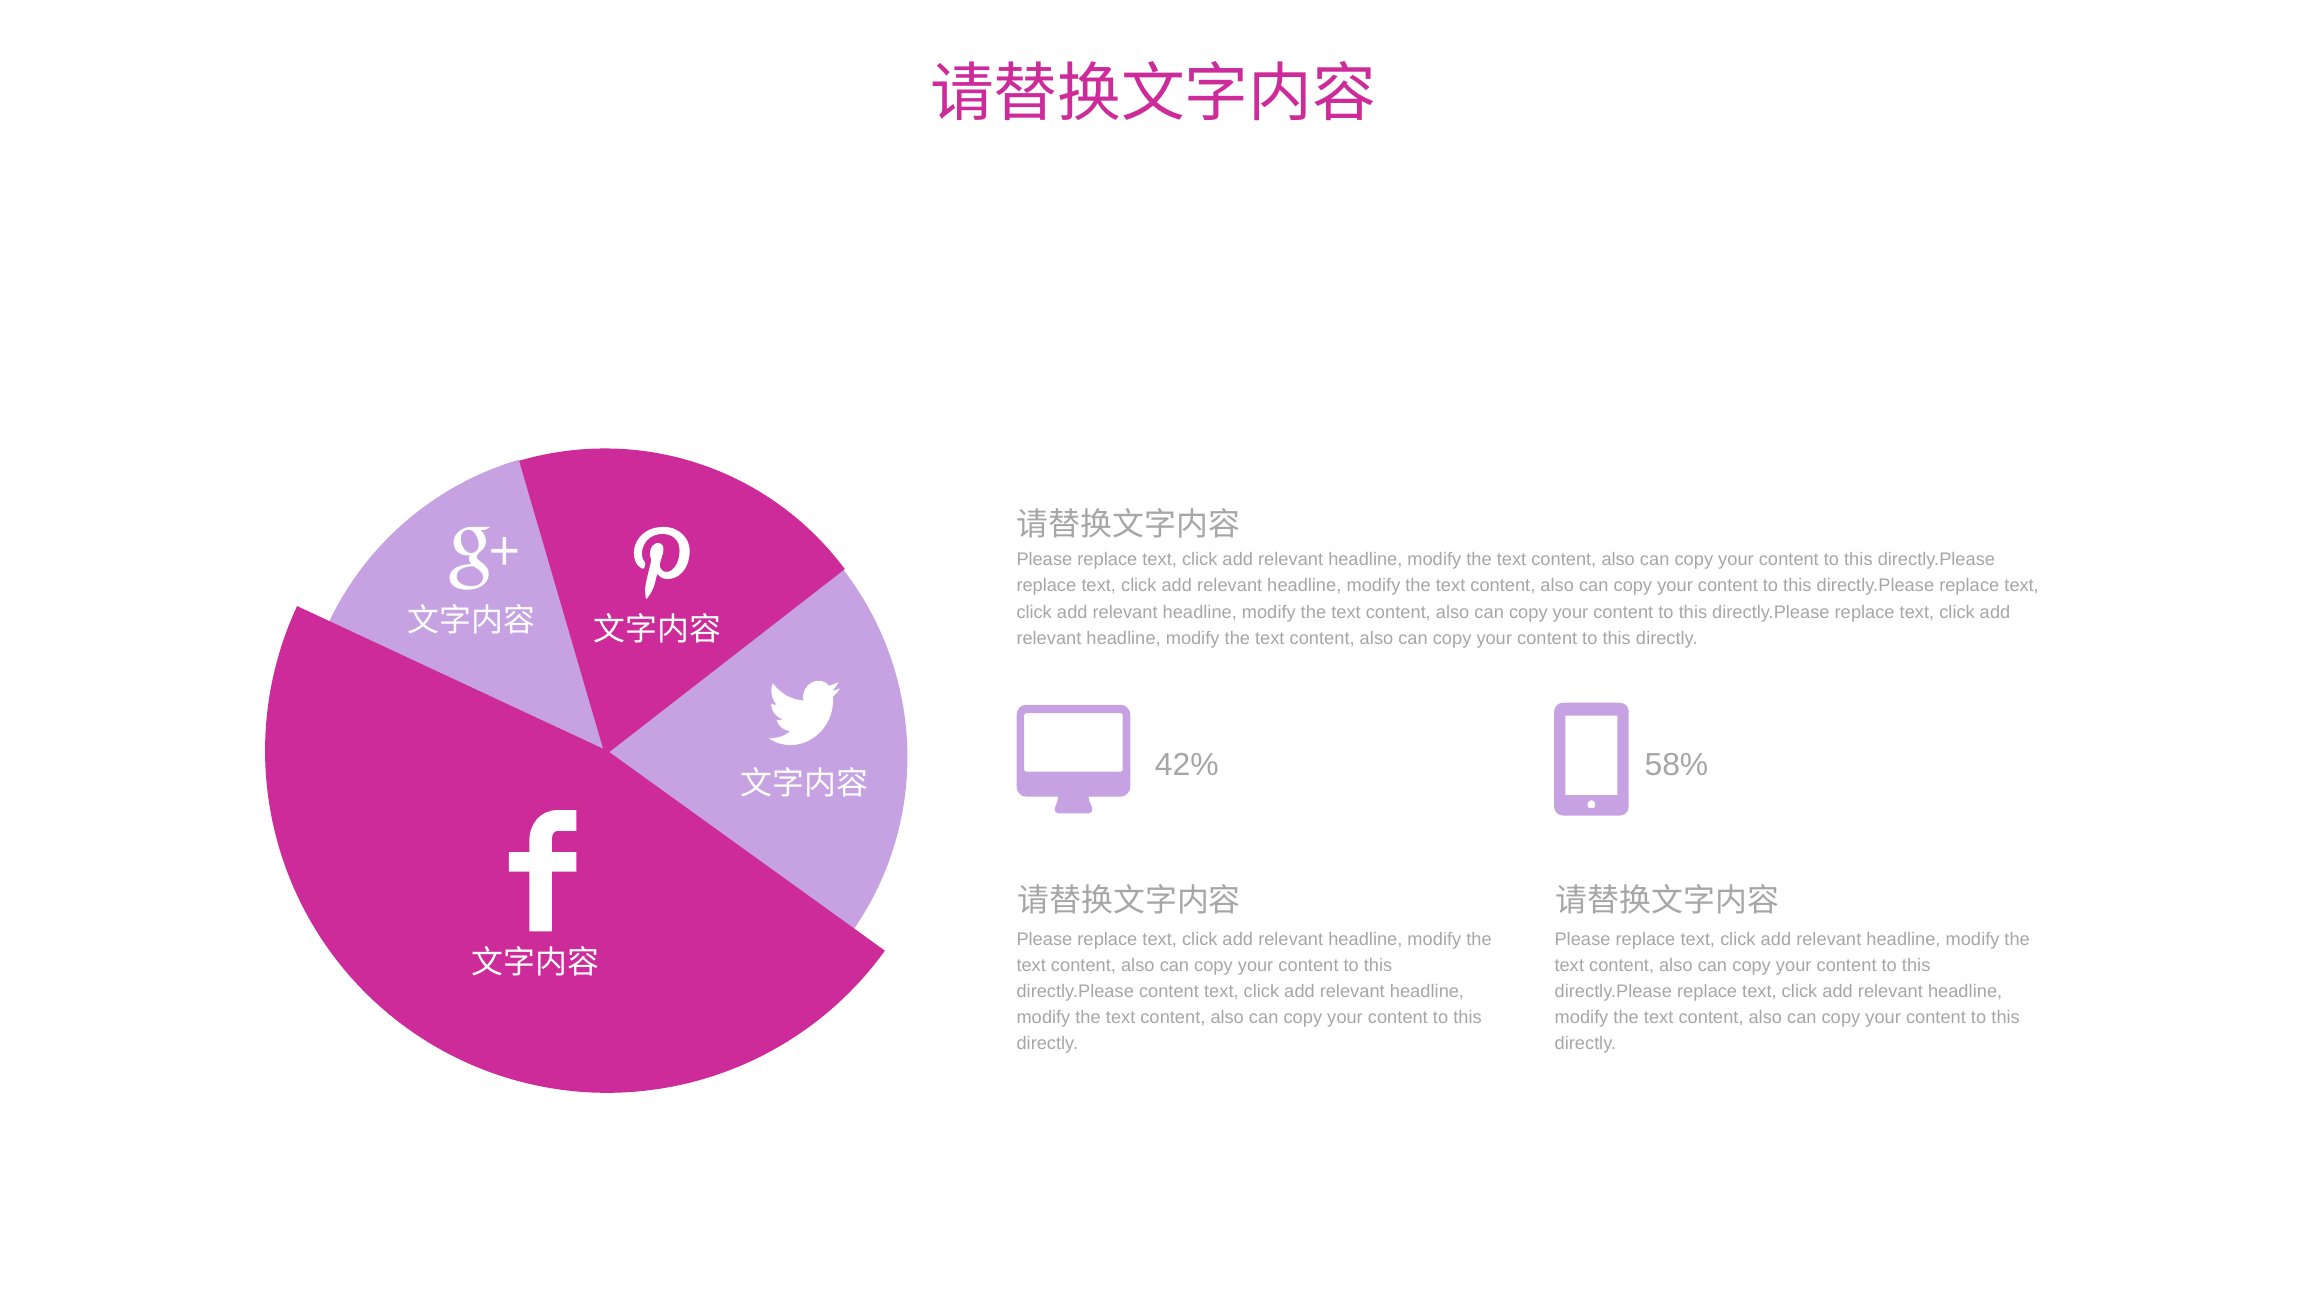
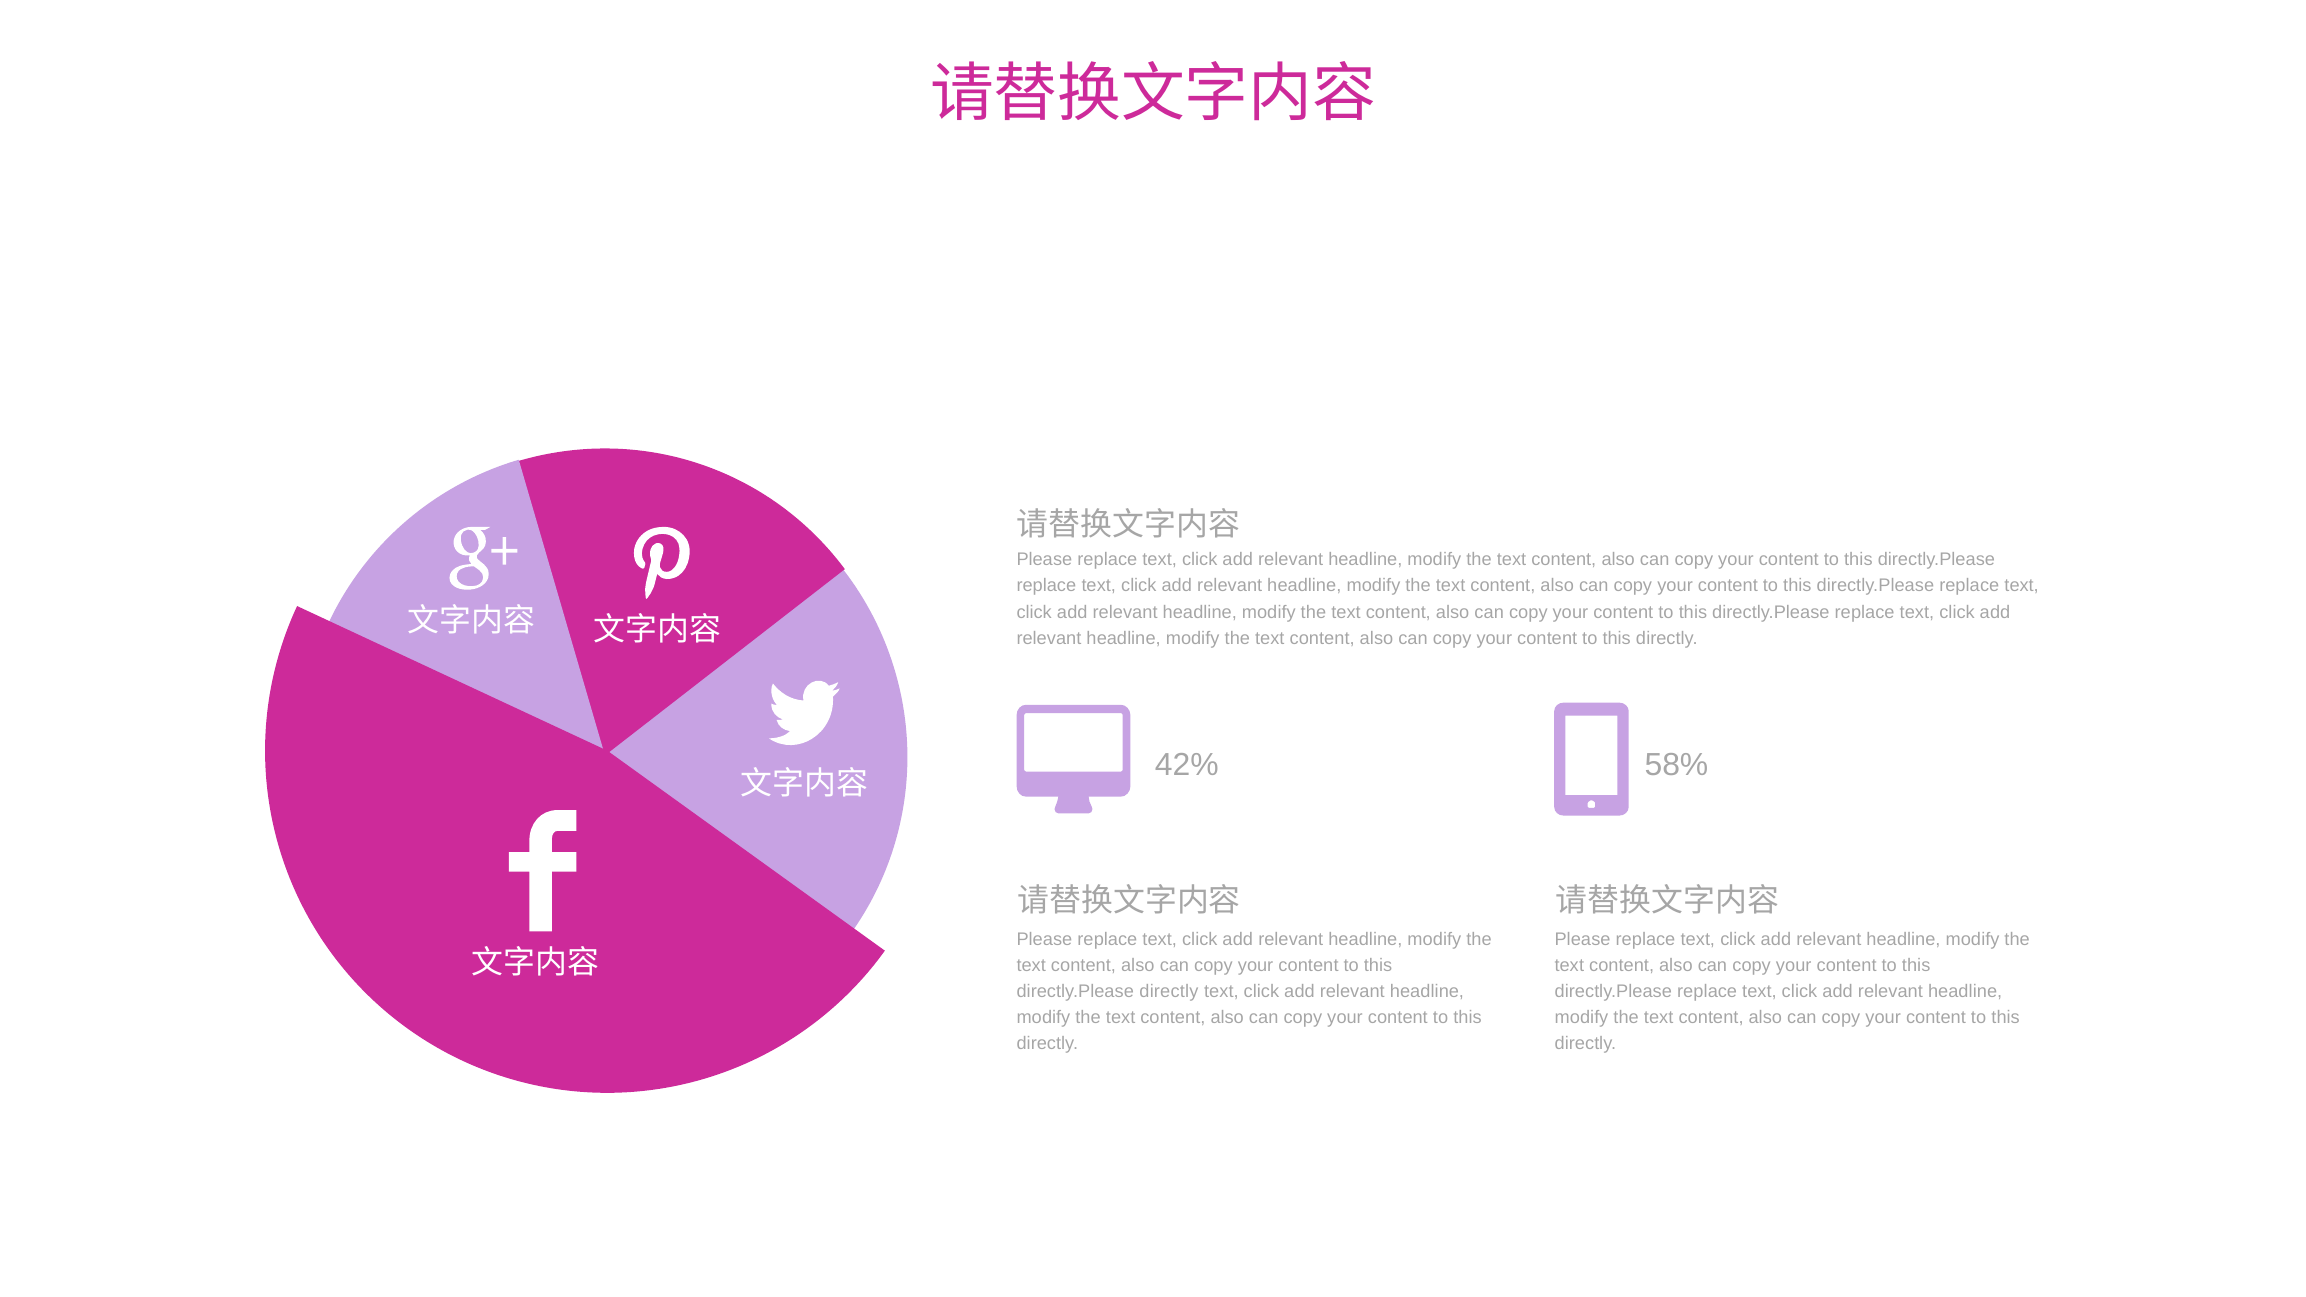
directly.Please content: content -> directly
